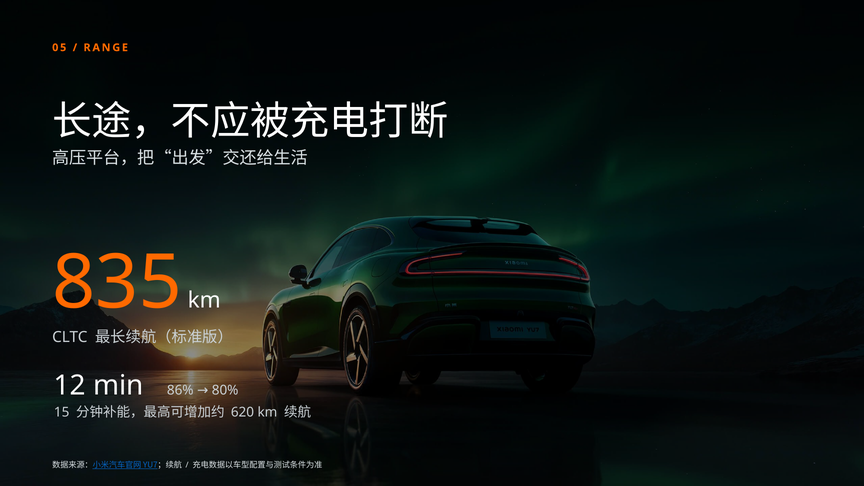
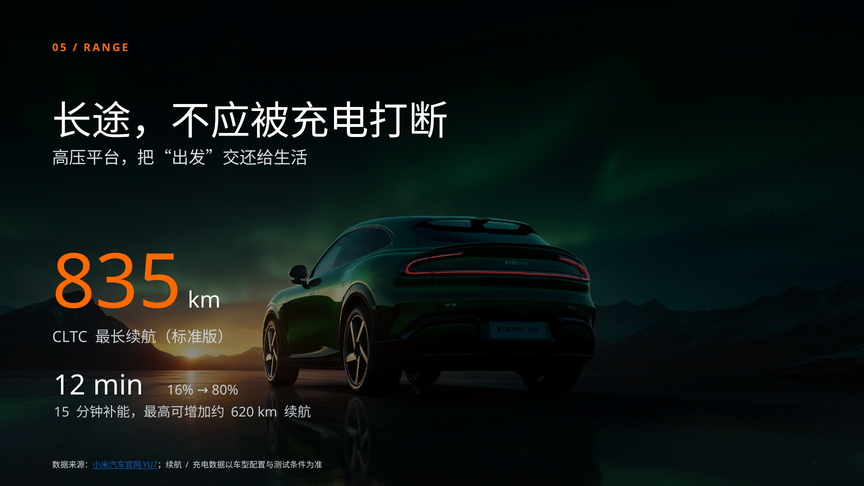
86%: 86% -> 16%
